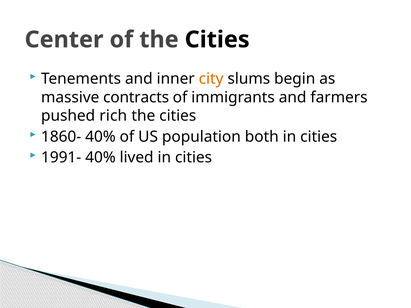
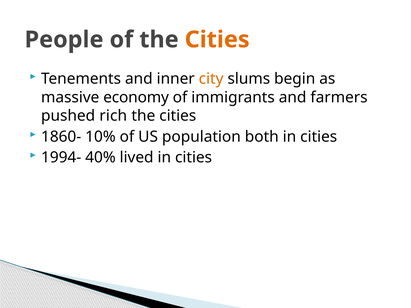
Center: Center -> People
Cities at (217, 40) colour: black -> orange
contracts: contracts -> economy
1860- 40%: 40% -> 10%
1991-: 1991- -> 1994-
